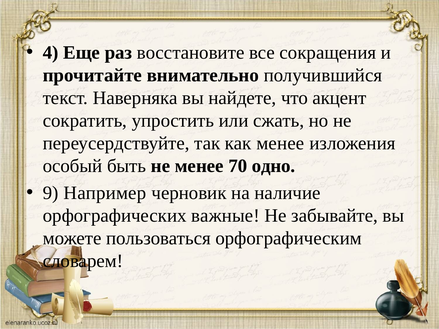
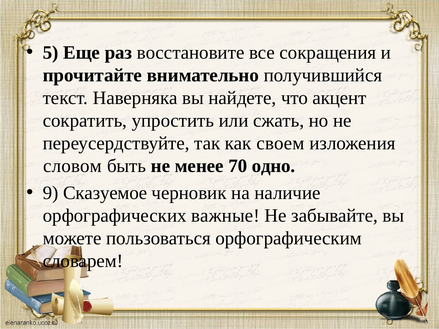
4: 4 -> 5
как менее: менее -> своем
особый: особый -> словом
Например: Например -> Сказуемое
